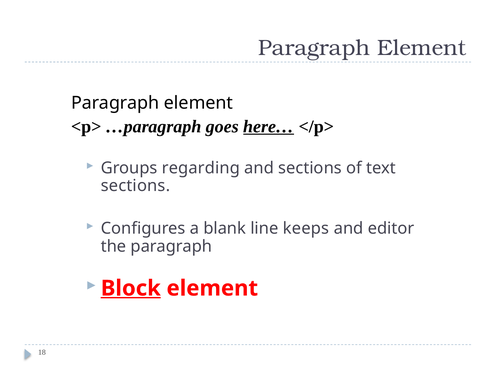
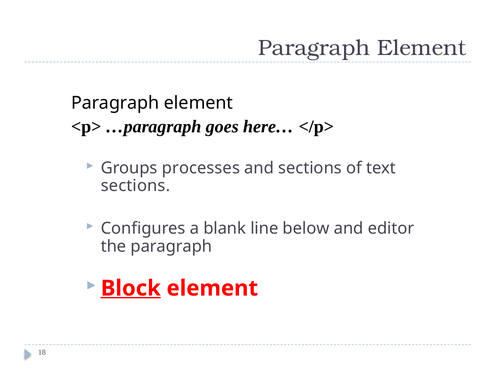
here… underline: present -> none
regarding: regarding -> processes
keeps: keeps -> below
